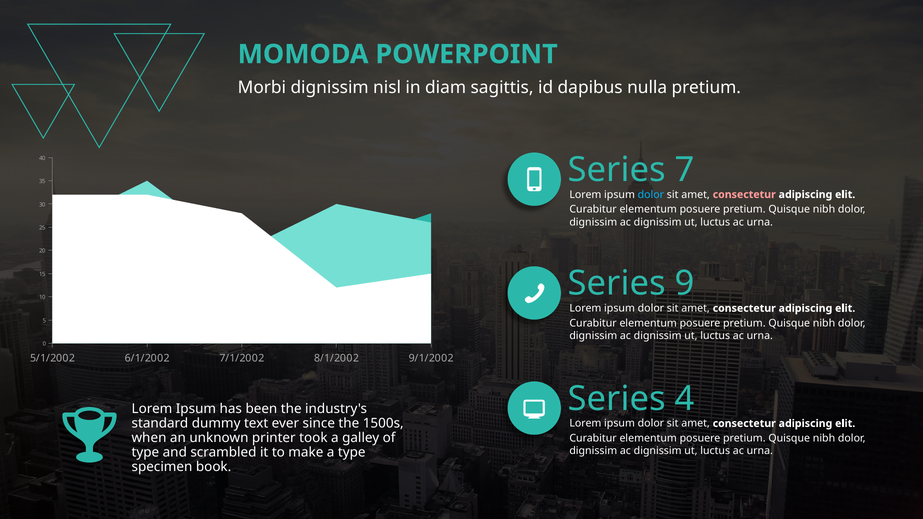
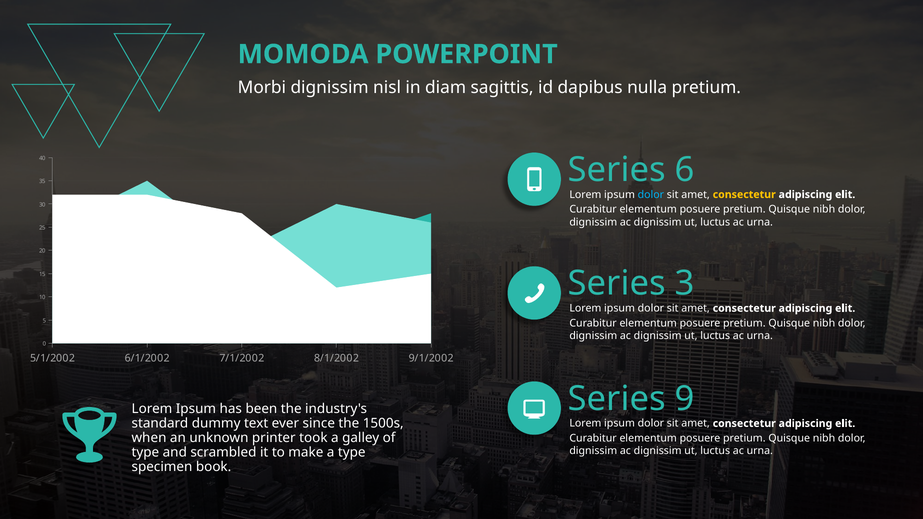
7: 7 -> 6
consectetur at (744, 195) colour: pink -> yellow
9: 9 -> 3
4: 4 -> 9
